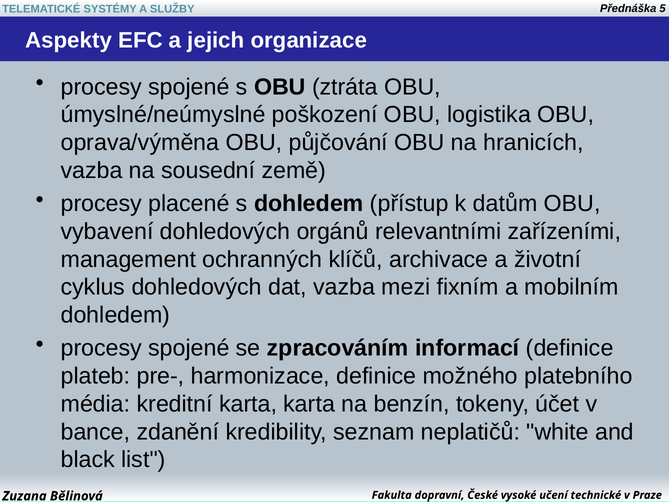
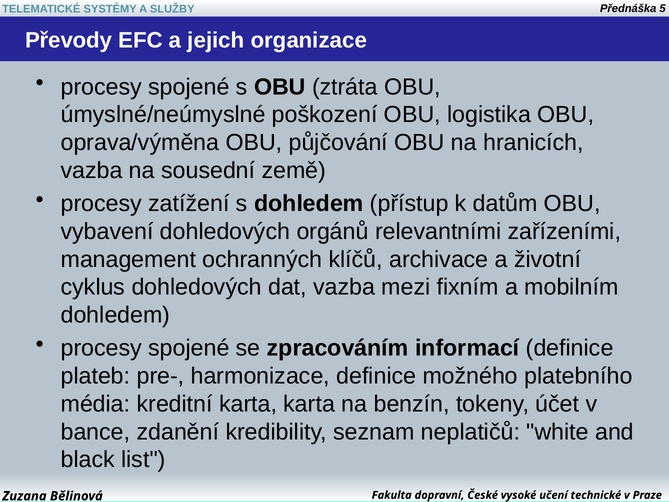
Aspekty: Aspekty -> Převody
placené: placené -> zatížení
